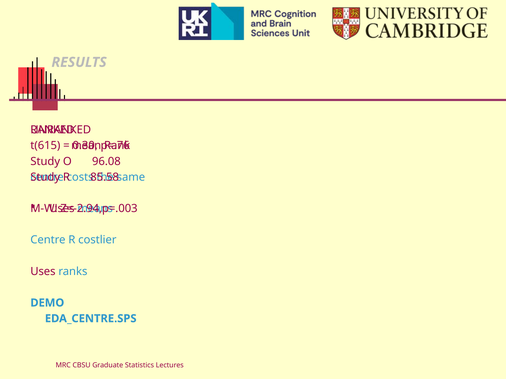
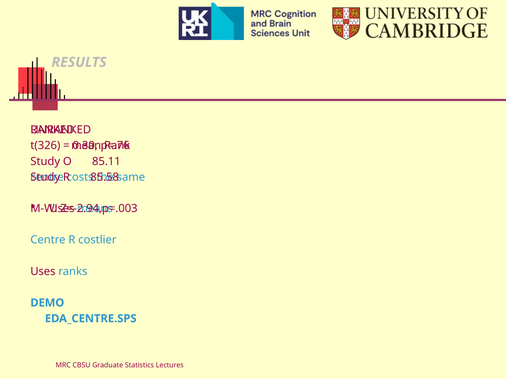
t(615: t(615 -> t(326
96.08: 96.08 -> 85.11
